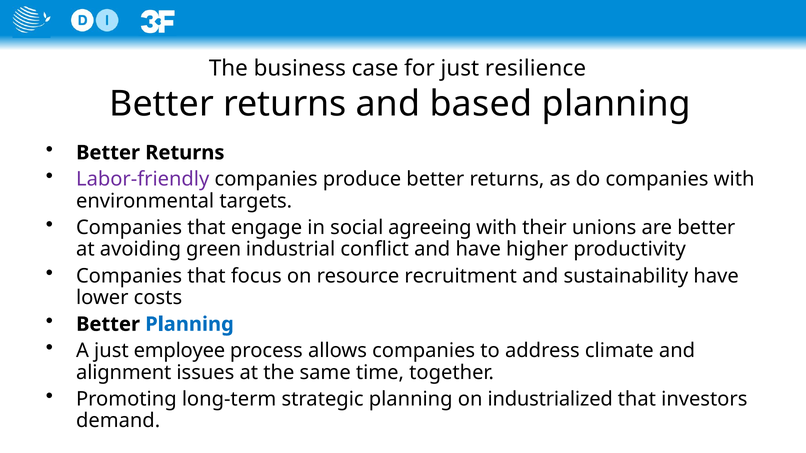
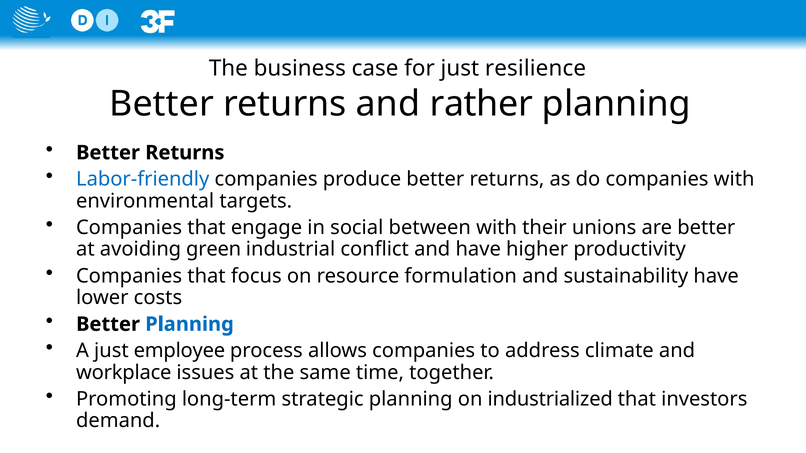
based: based -> rather
Labor-friendly colour: purple -> blue
agreeing: agreeing -> between
recruitment: recruitment -> formulation
alignment: alignment -> workplace
